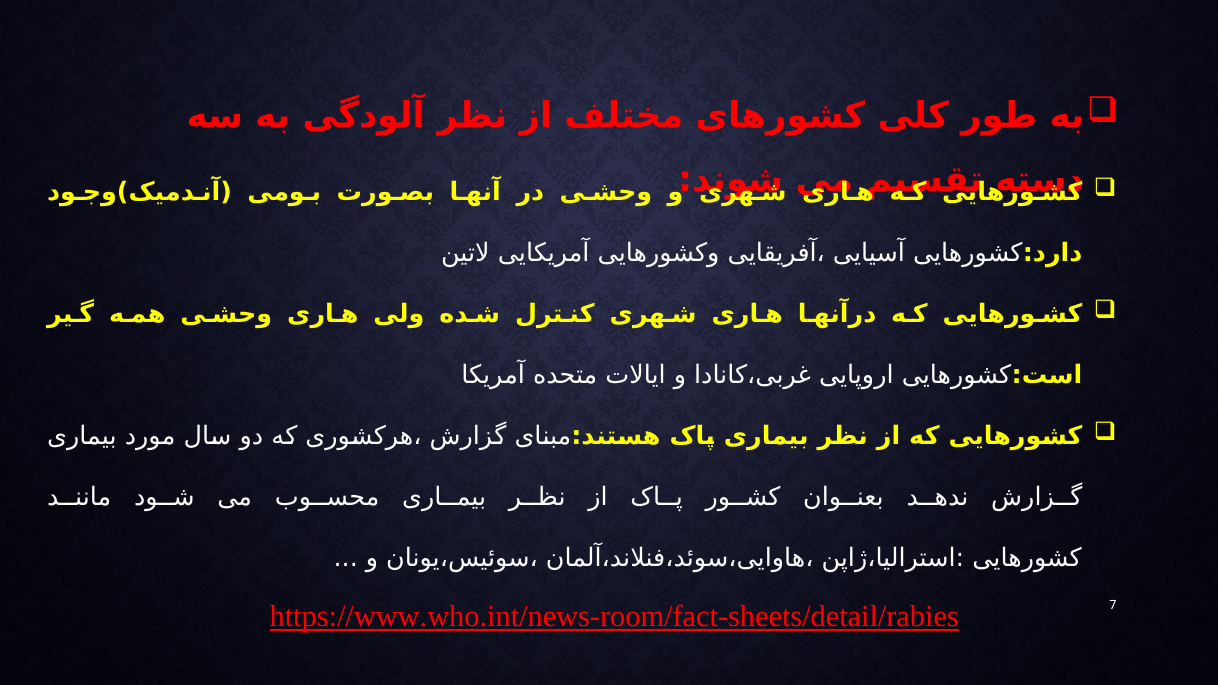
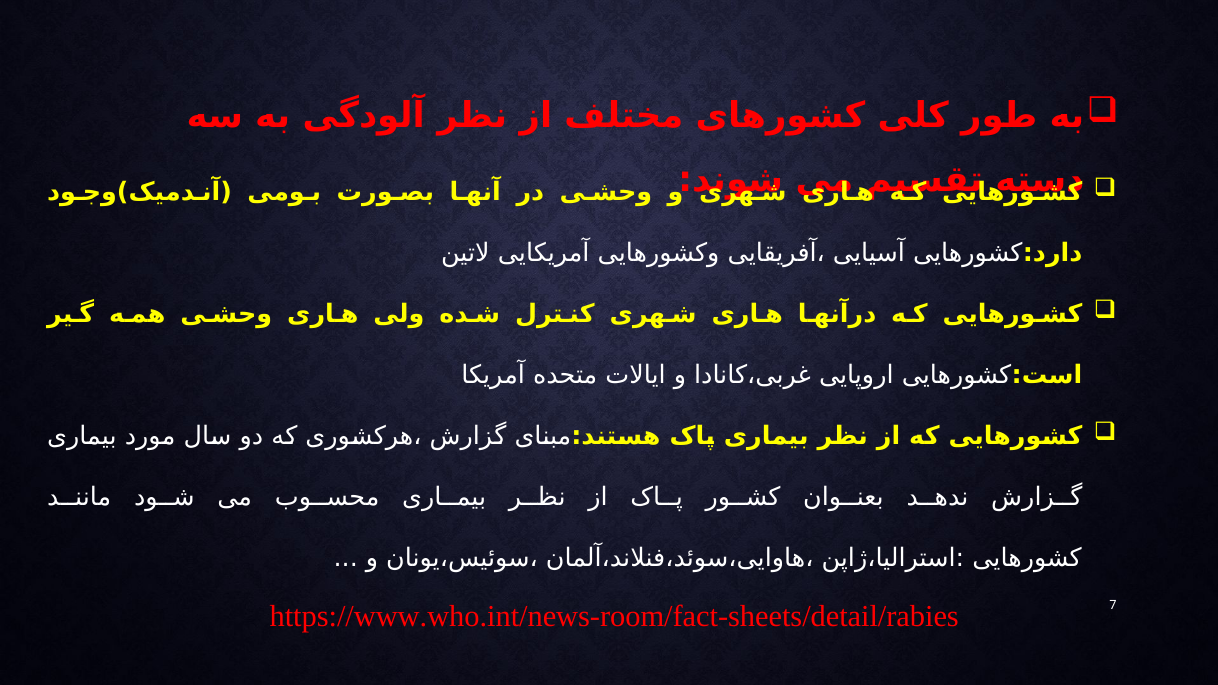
https://www.who.int/news-room/fact-sheets/detail/rabies underline: present -> none
